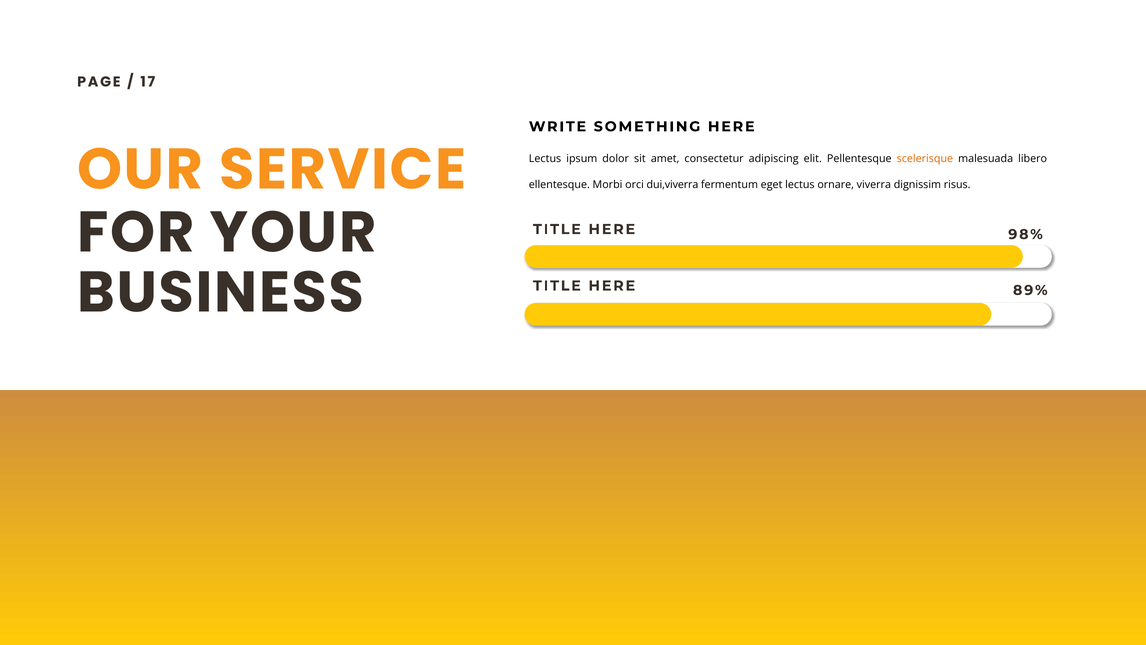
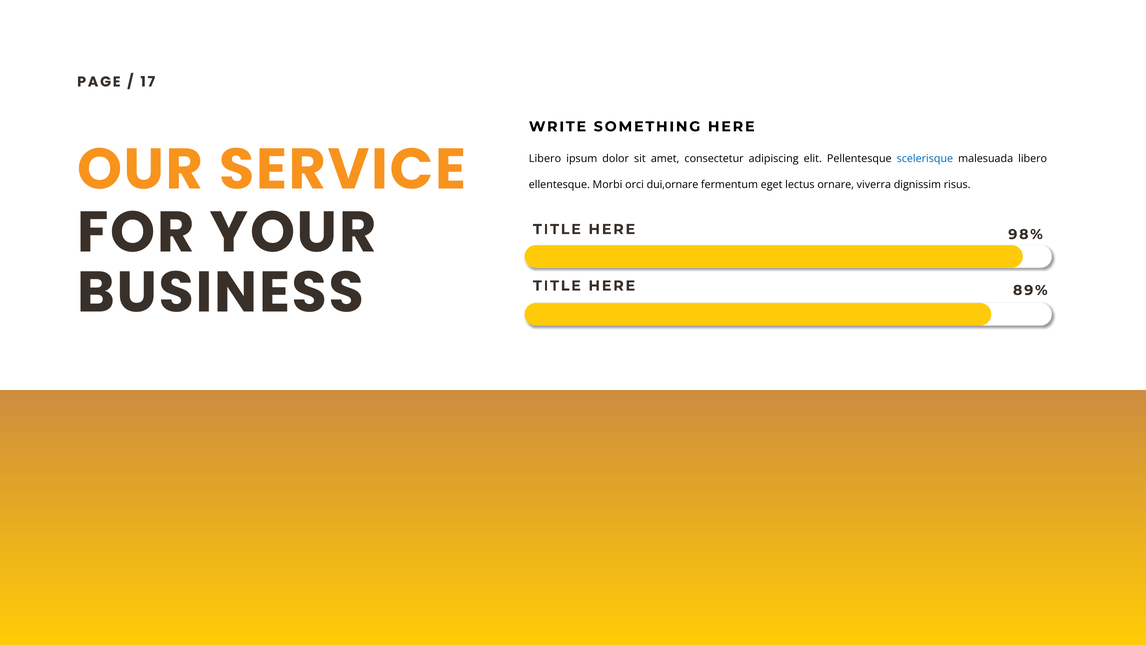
Lectus at (545, 159): Lectus -> Libero
scelerisque colour: orange -> blue
dui,viverra: dui,viverra -> dui,ornare
